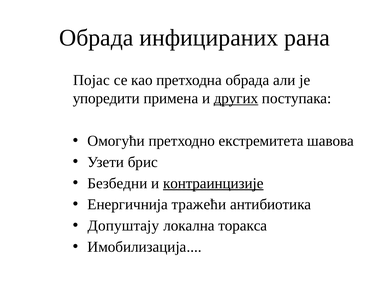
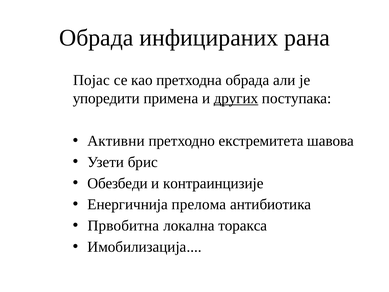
Омогући: Омогући -> Активни
Безбедни: Безбедни -> Обезбеди
контраинцизије underline: present -> none
тражећи: тражећи -> прелома
Допуштају: Допуштају -> Првобитна
